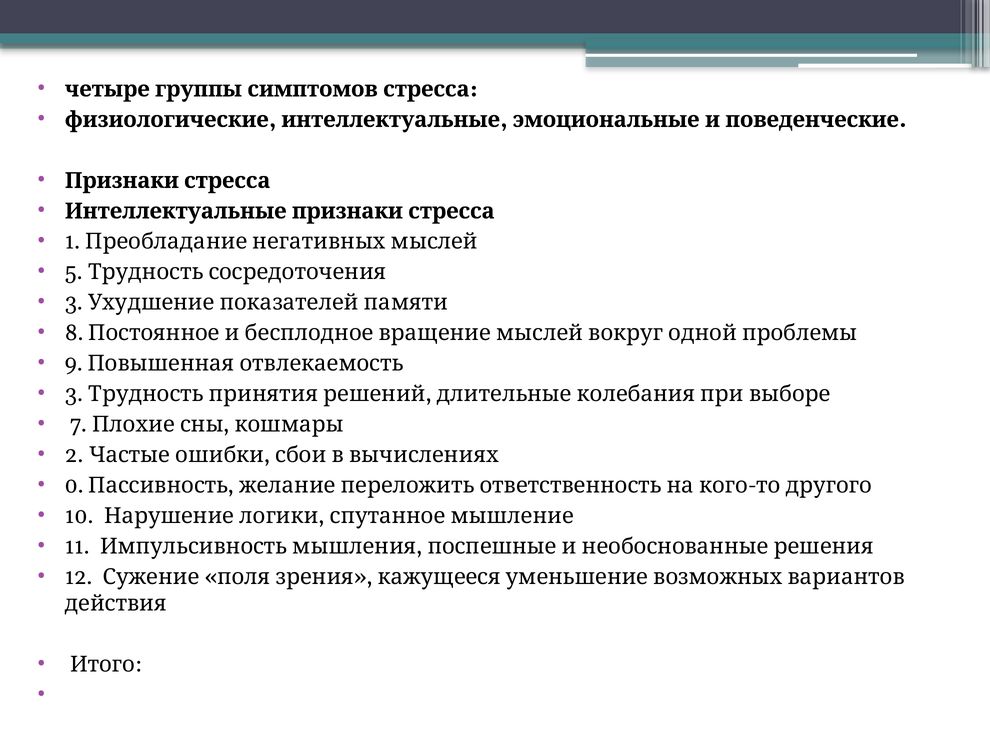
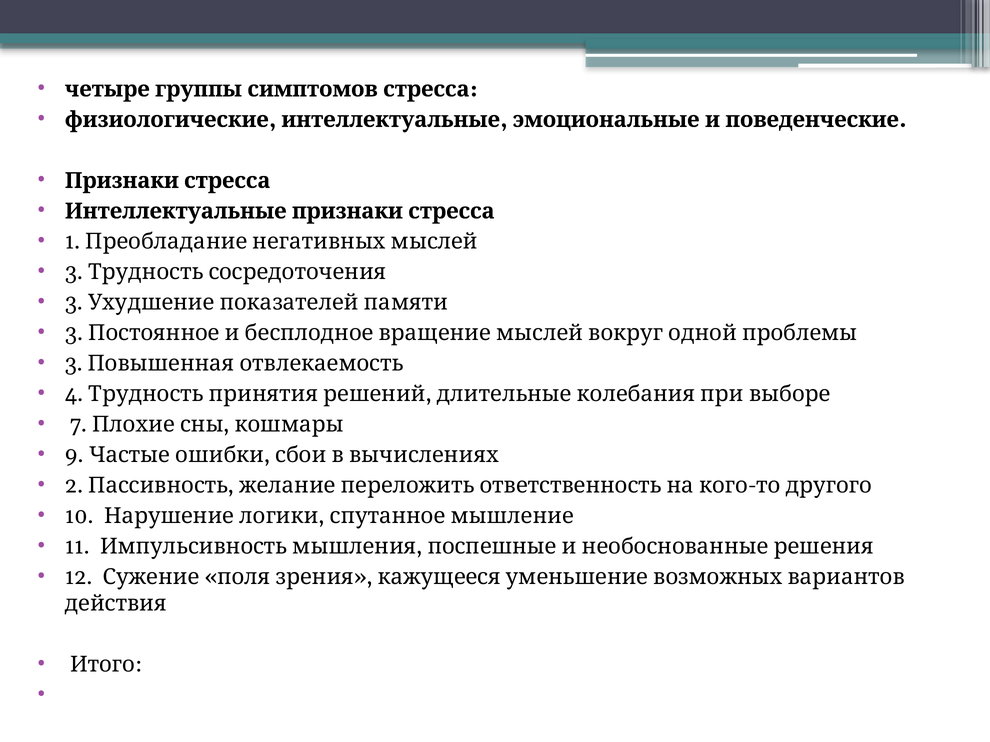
5 at (74, 272): 5 -> 3
8 at (74, 333): 8 -> 3
9 at (74, 364): 9 -> 3
3 at (74, 394): 3 -> 4
2: 2 -> 9
0: 0 -> 2
